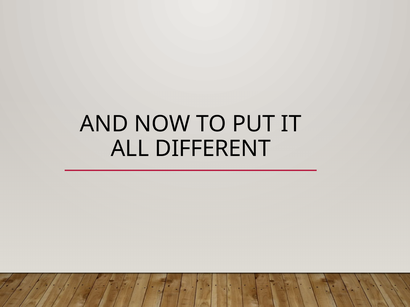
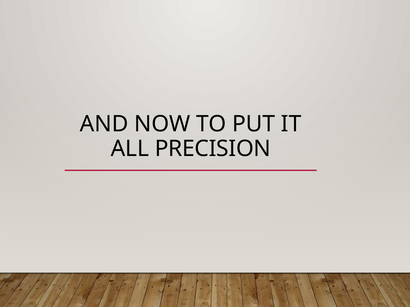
DIFFERENT: DIFFERENT -> PRECISION
